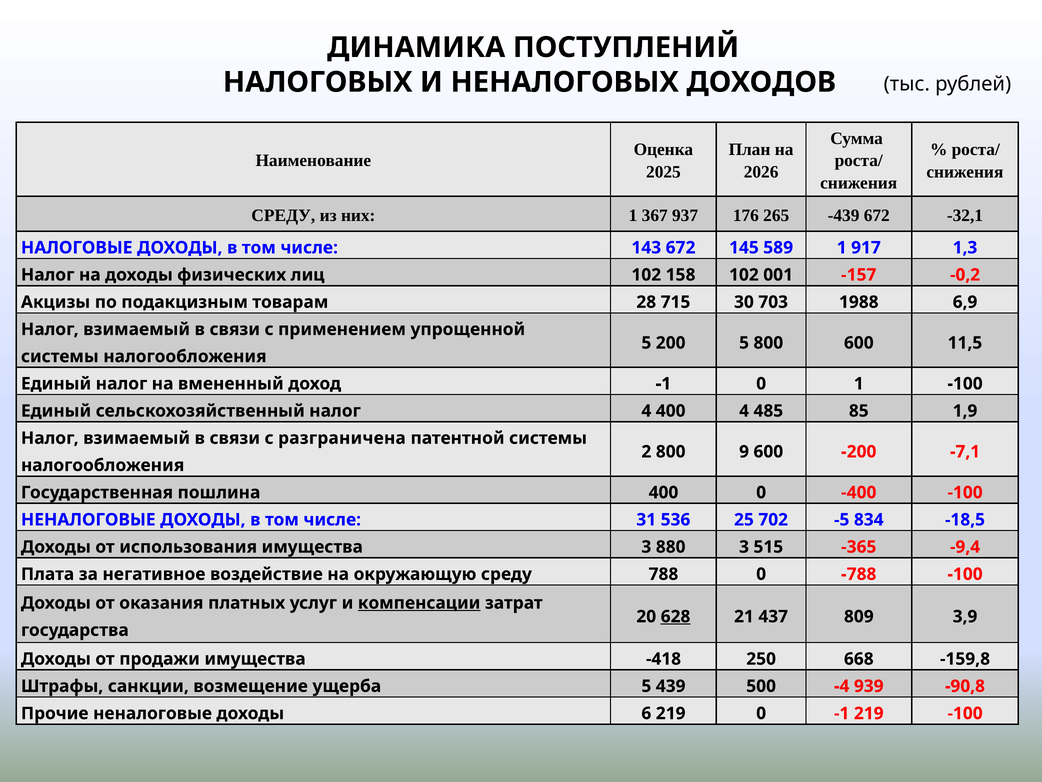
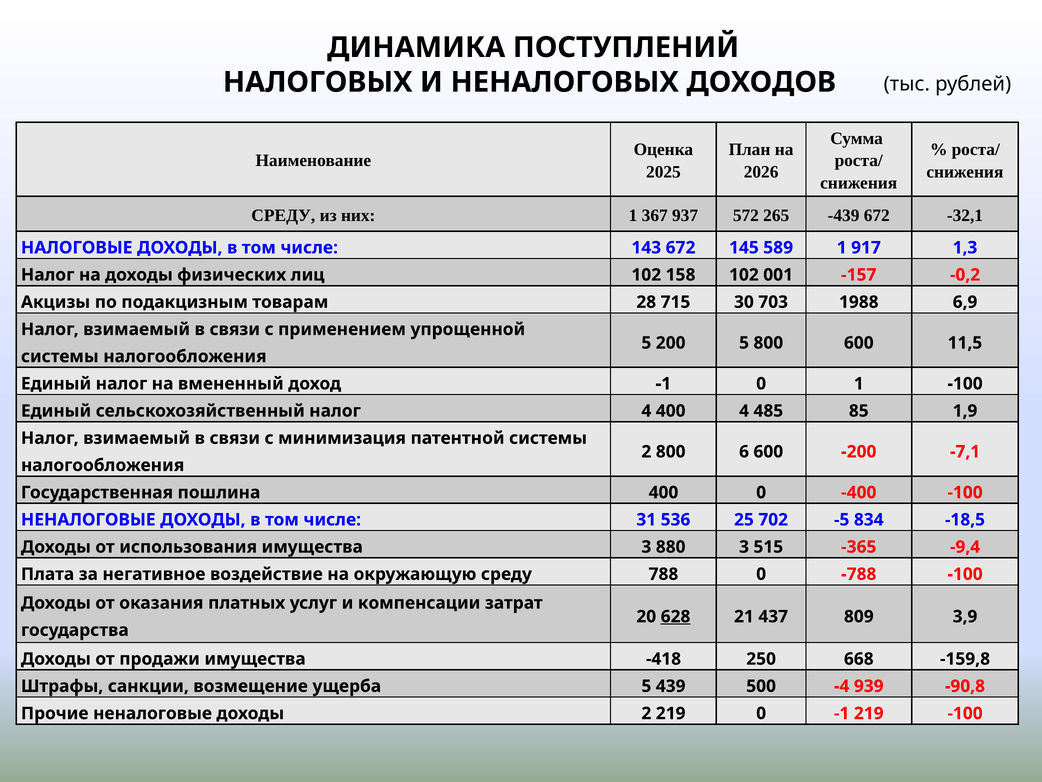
176: 176 -> 572
разграничена: разграничена -> минимизация
9: 9 -> 6
компенсации underline: present -> none
доходы 6: 6 -> 2
